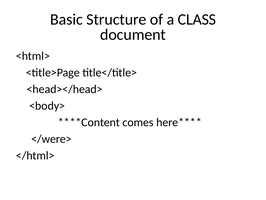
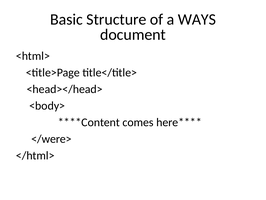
CLASS: CLASS -> WAYS
